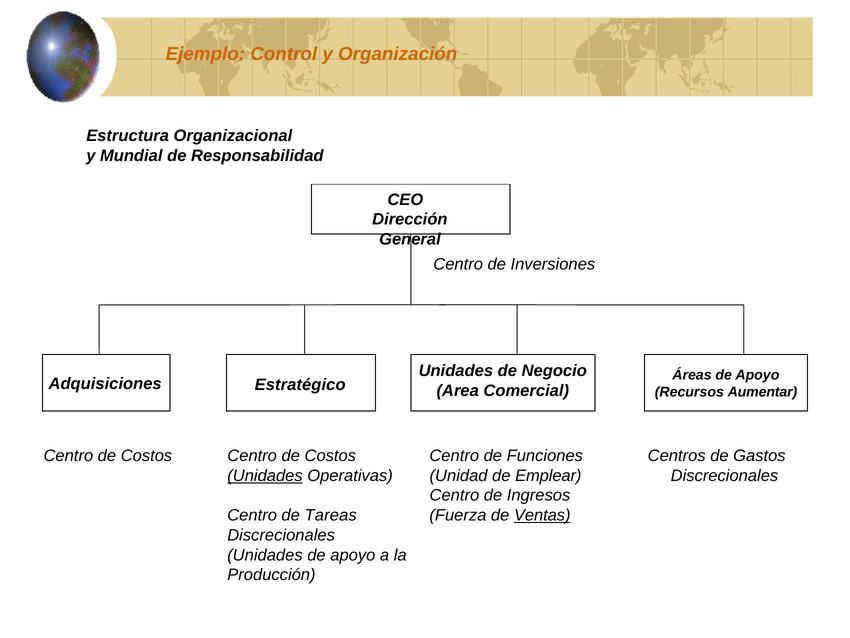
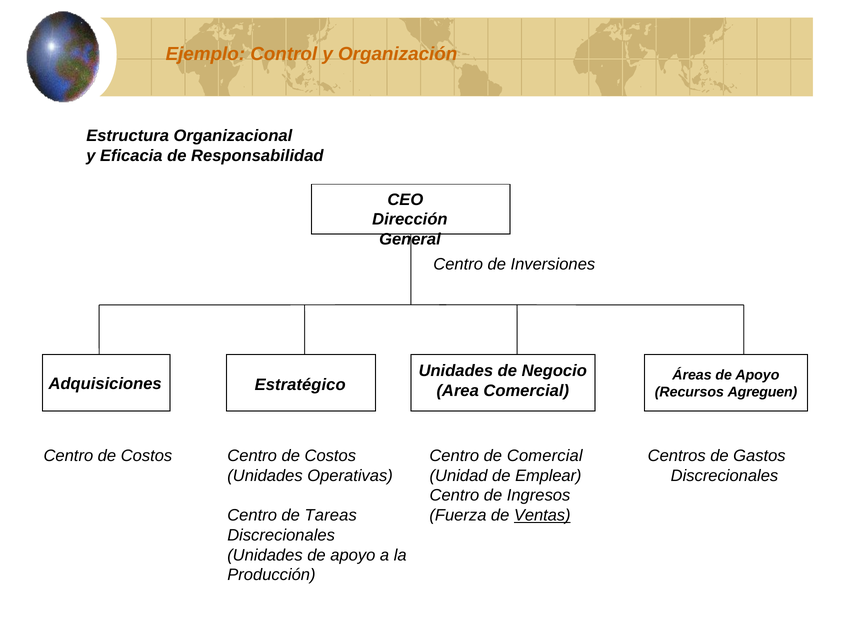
Mundial: Mundial -> Eficacia
Aumentar: Aumentar -> Agreguen
de Funciones: Funciones -> Comercial
Unidades at (265, 475) underline: present -> none
